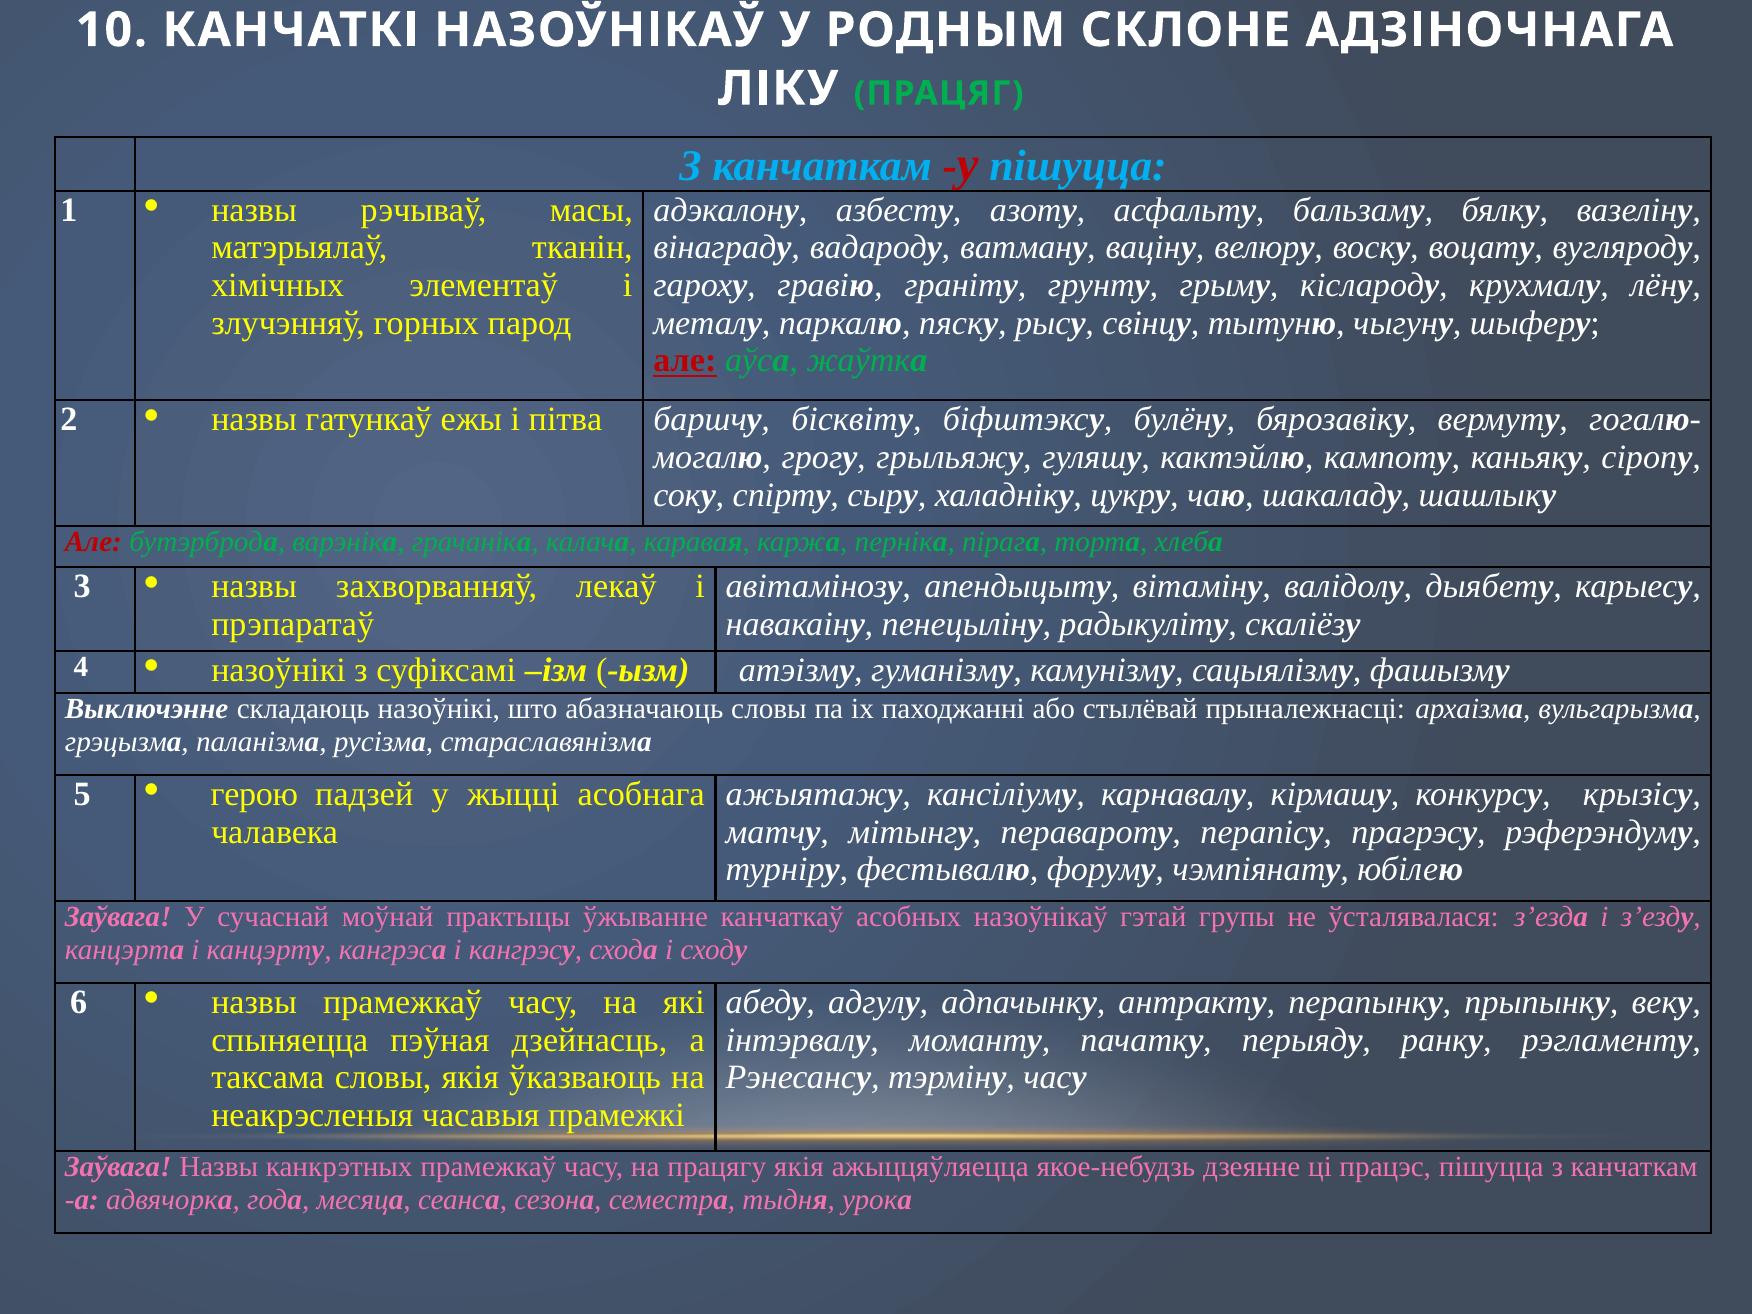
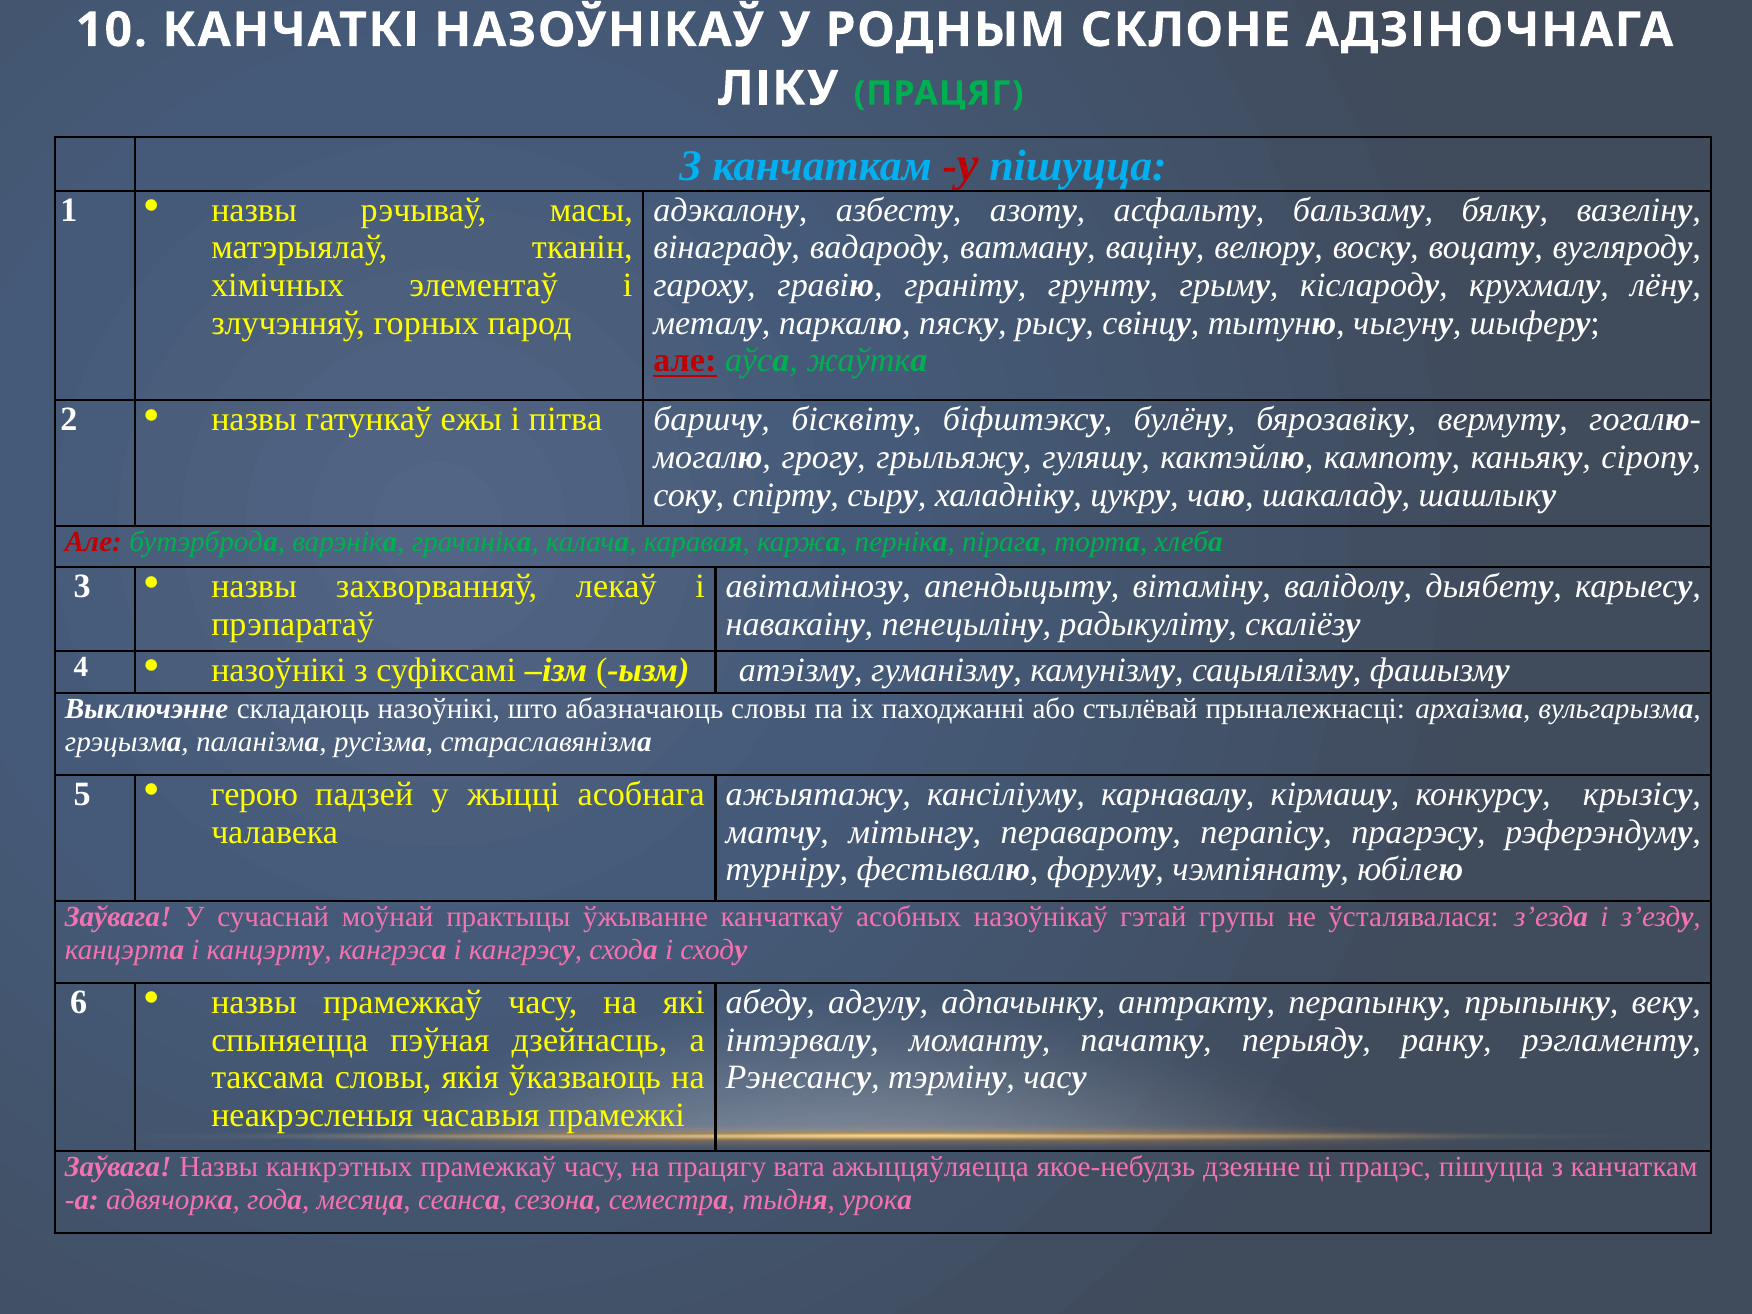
працягу якія: якія -> вата
